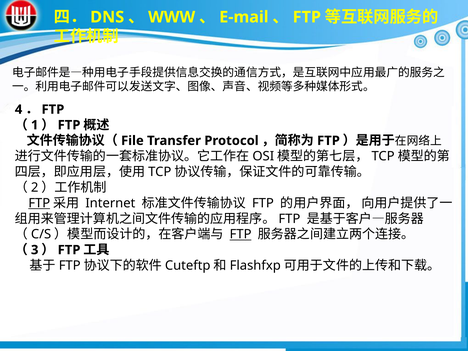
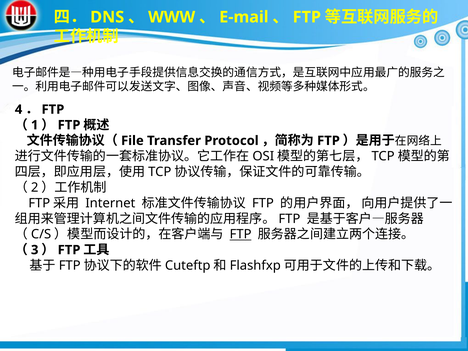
FTP at (39, 203) underline: present -> none
